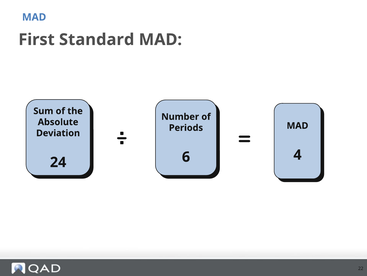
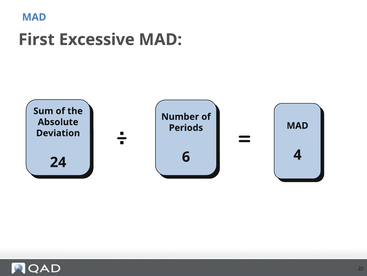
Standard: Standard -> Excessive
